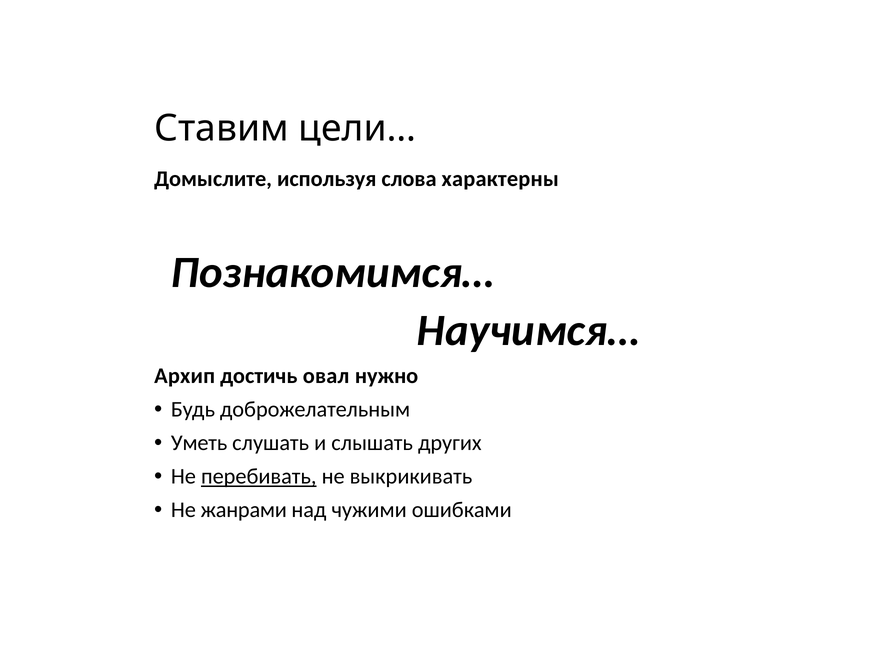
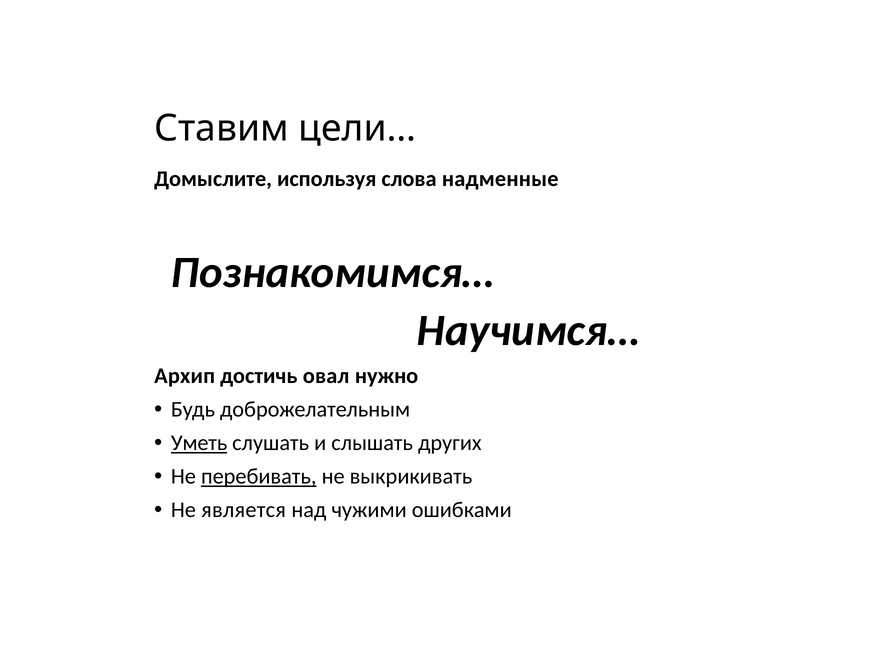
характерны: характерны -> надменные
Уметь underline: none -> present
жанрами: жанрами -> является
